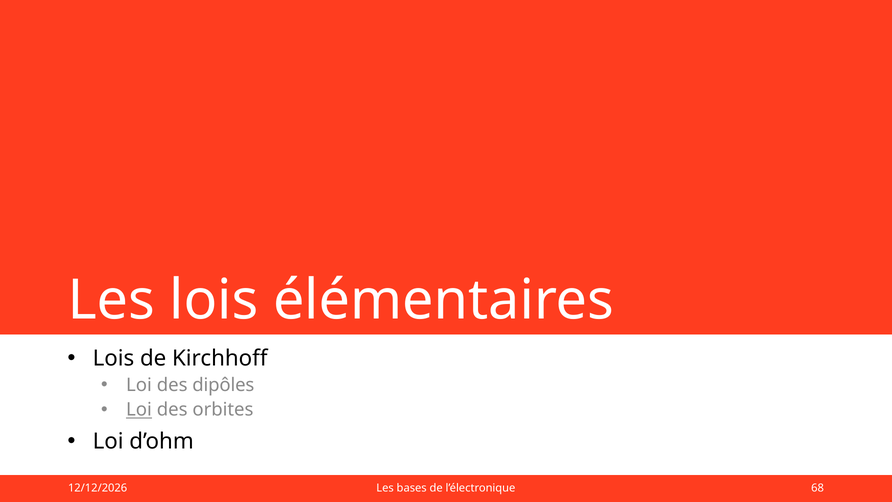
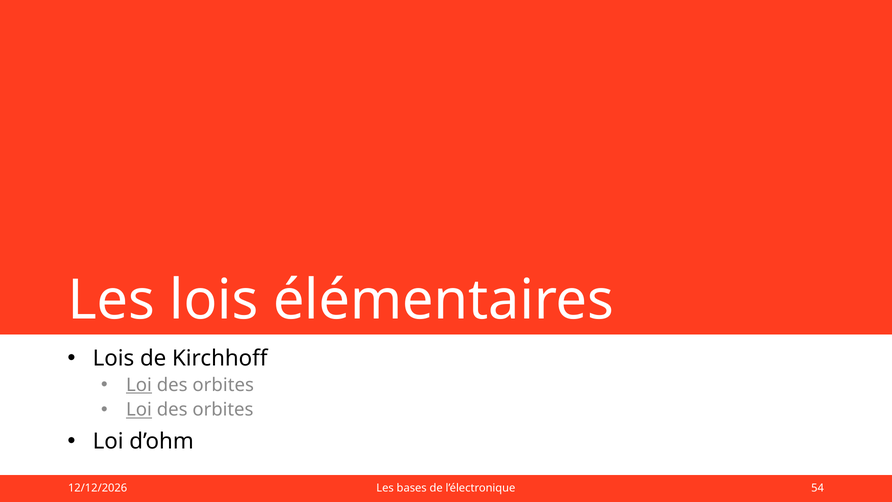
Loi at (139, 385) underline: none -> present
dipôles at (223, 385): dipôles -> orbites
68: 68 -> 54
